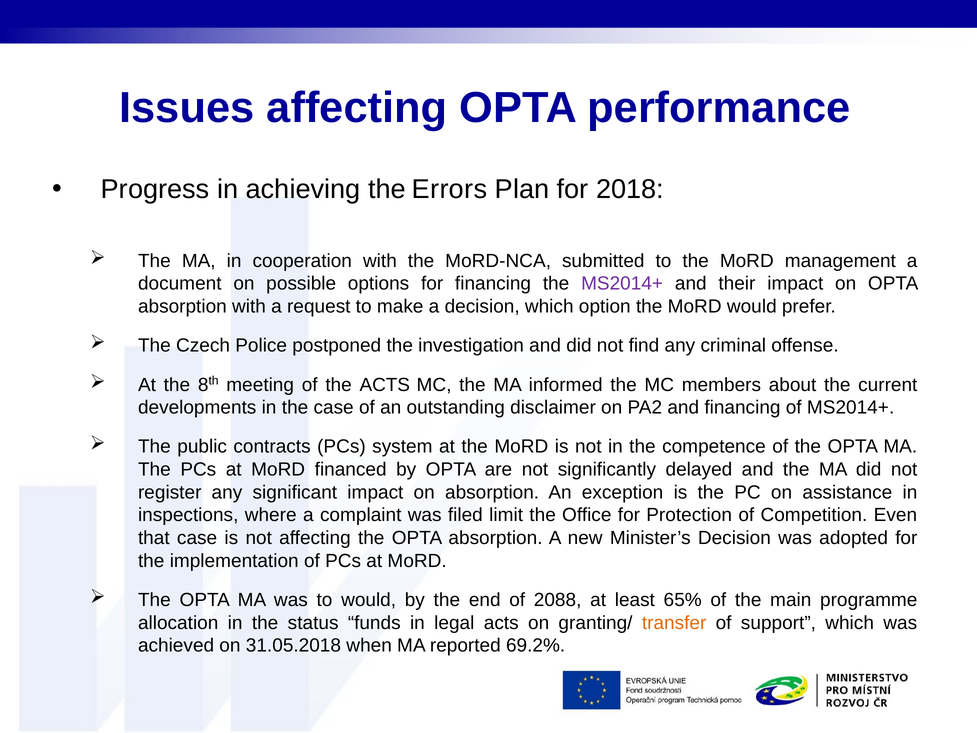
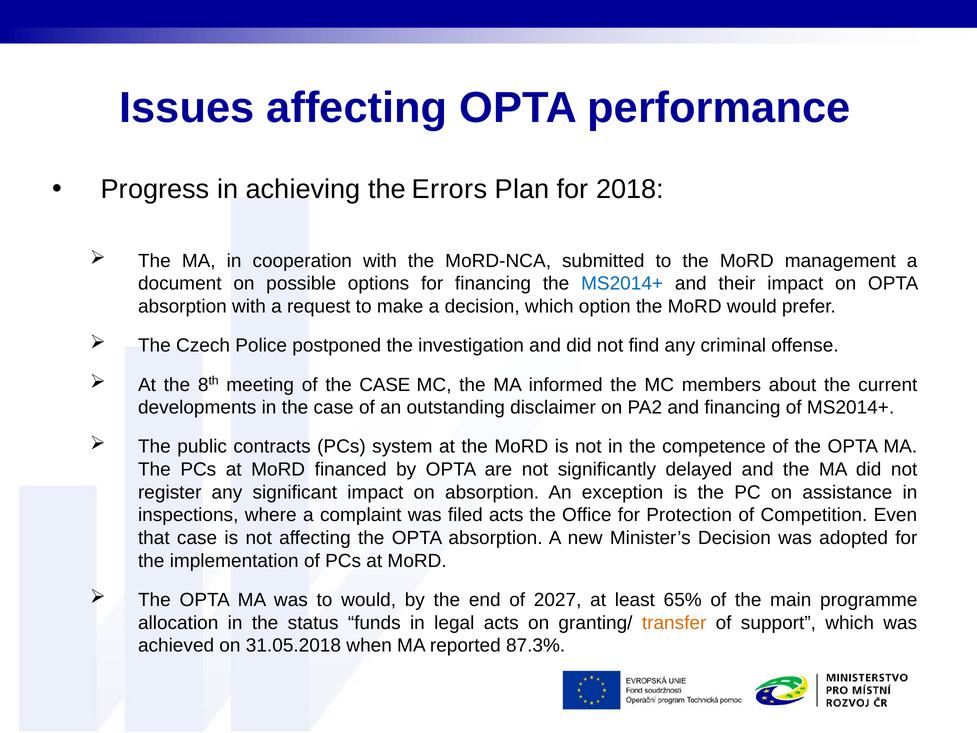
MS2014+ at (622, 284) colour: purple -> blue
of the ACTS: ACTS -> CASE
filed limit: limit -> acts
2088: 2088 -> 2027
69.2%: 69.2% -> 87.3%
